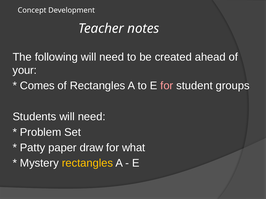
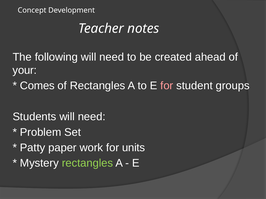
draw: draw -> work
what: what -> units
rectangles at (87, 164) colour: yellow -> light green
